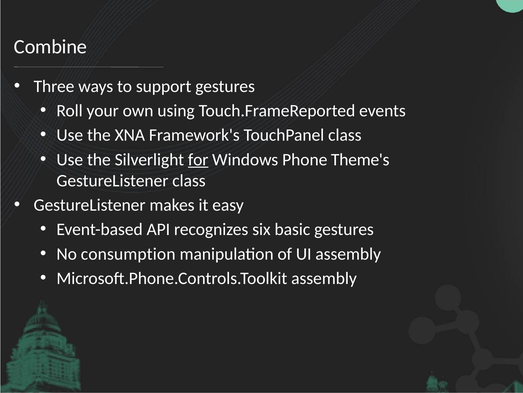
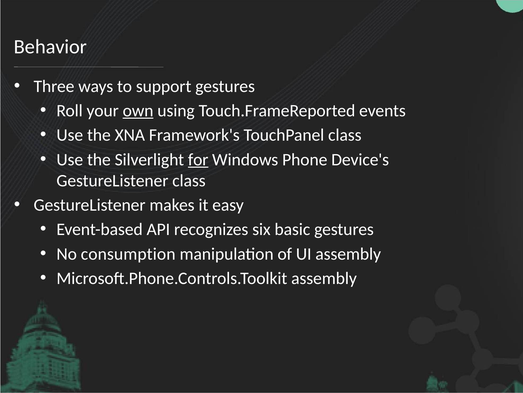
Combine: Combine -> Behavior
own underline: none -> present
Theme's: Theme's -> Device's
